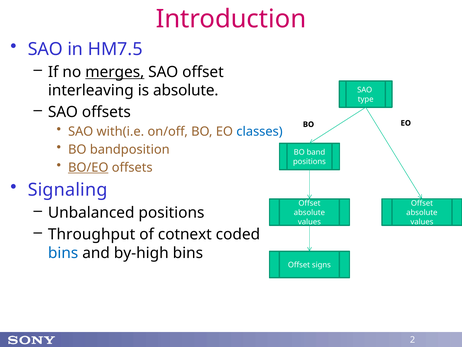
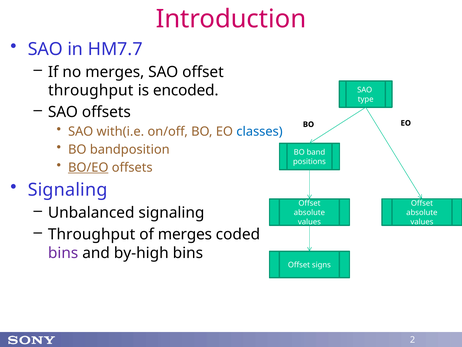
HM7.5: HM7.5 -> HM7.7
merges at (115, 72) underline: present -> none
interleaving at (91, 90): interleaving -> throughput
is absolute: absolute -> encoded
Unbalanced positions: positions -> signaling
of cotnext: cotnext -> merges
bins at (63, 253) colour: blue -> purple
